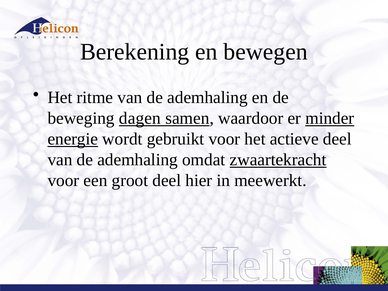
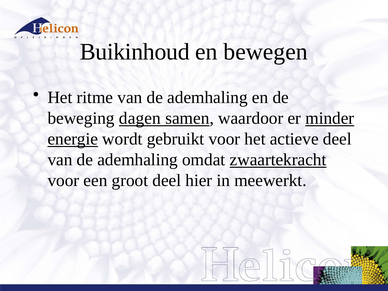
Berekening: Berekening -> Buikinhoud
